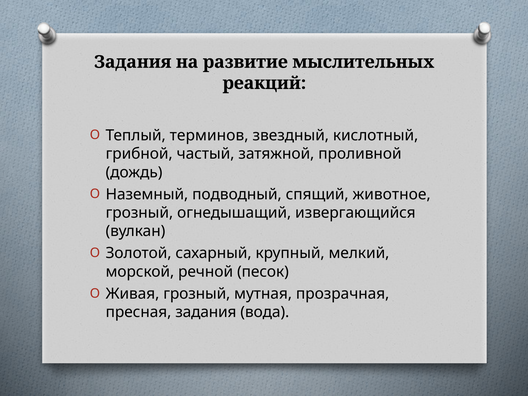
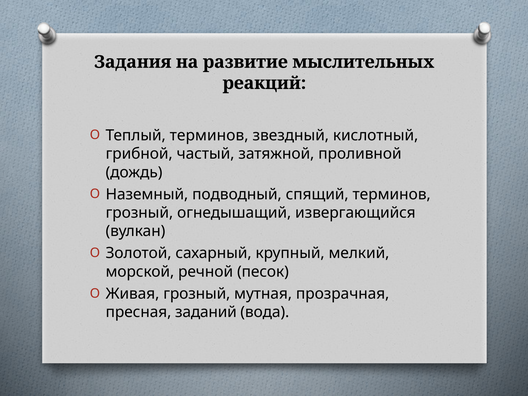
спящий животное: животное -> терминов
пресная задания: задания -> заданий
